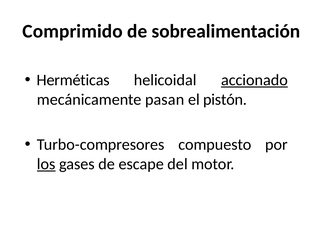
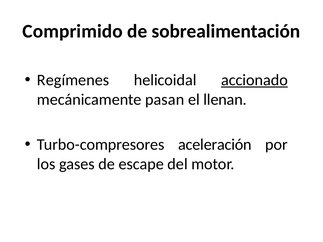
Herméticas: Herméticas -> Regímenes
pistón: pistón -> llenan
compuesto: compuesto -> aceleración
los underline: present -> none
